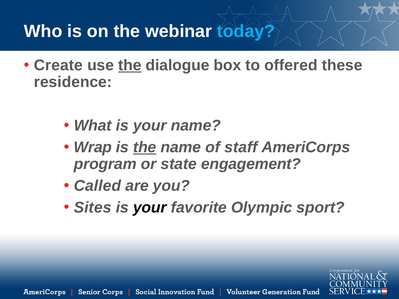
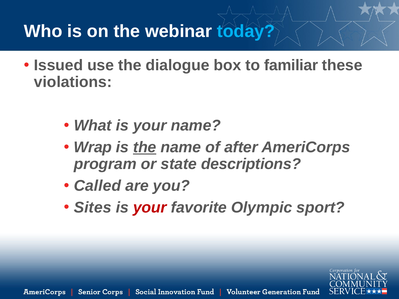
Create: Create -> Issued
the at (130, 65) underline: present -> none
offered: offered -> familiar
residence: residence -> violations
staff: staff -> after
engagement: engagement -> descriptions
your at (150, 208) colour: black -> red
